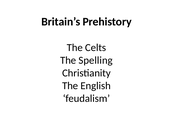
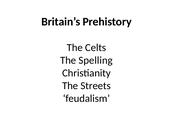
English: English -> Streets
